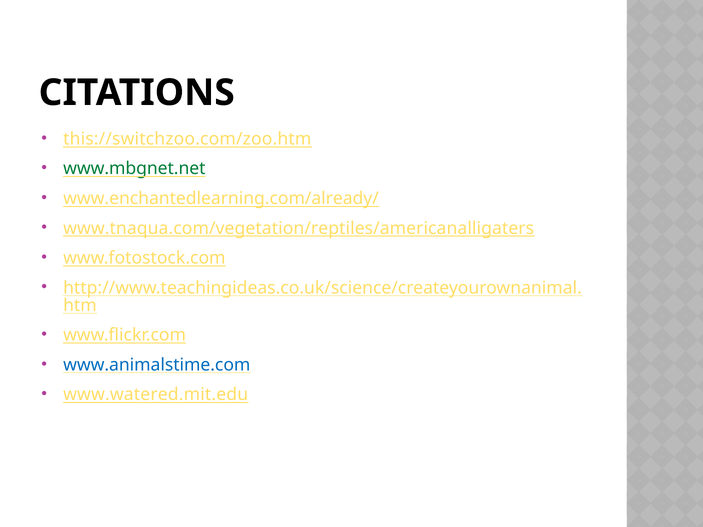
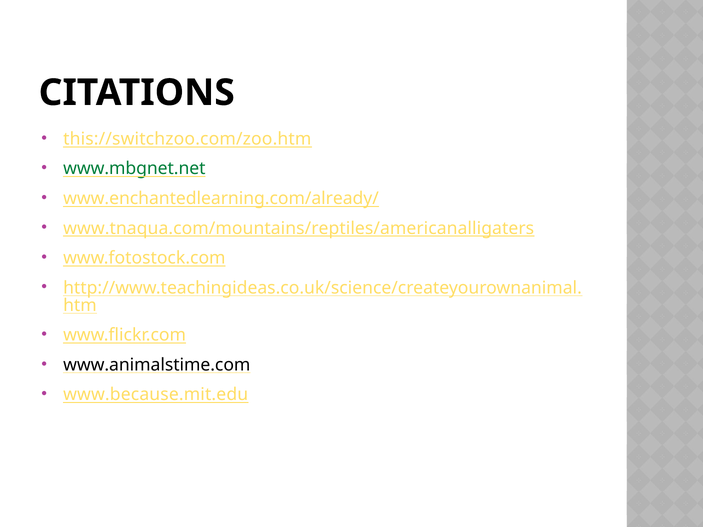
www.tnaqua.com/vegetation/reptiles/americanalligaters: www.tnaqua.com/vegetation/reptiles/americanalligaters -> www.tnaqua.com/mountains/reptiles/americanalligaters
www.animalstime.com colour: blue -> black
www.watered.mit.edu: www.watered.mit.edu -> www.because.mit.edu
